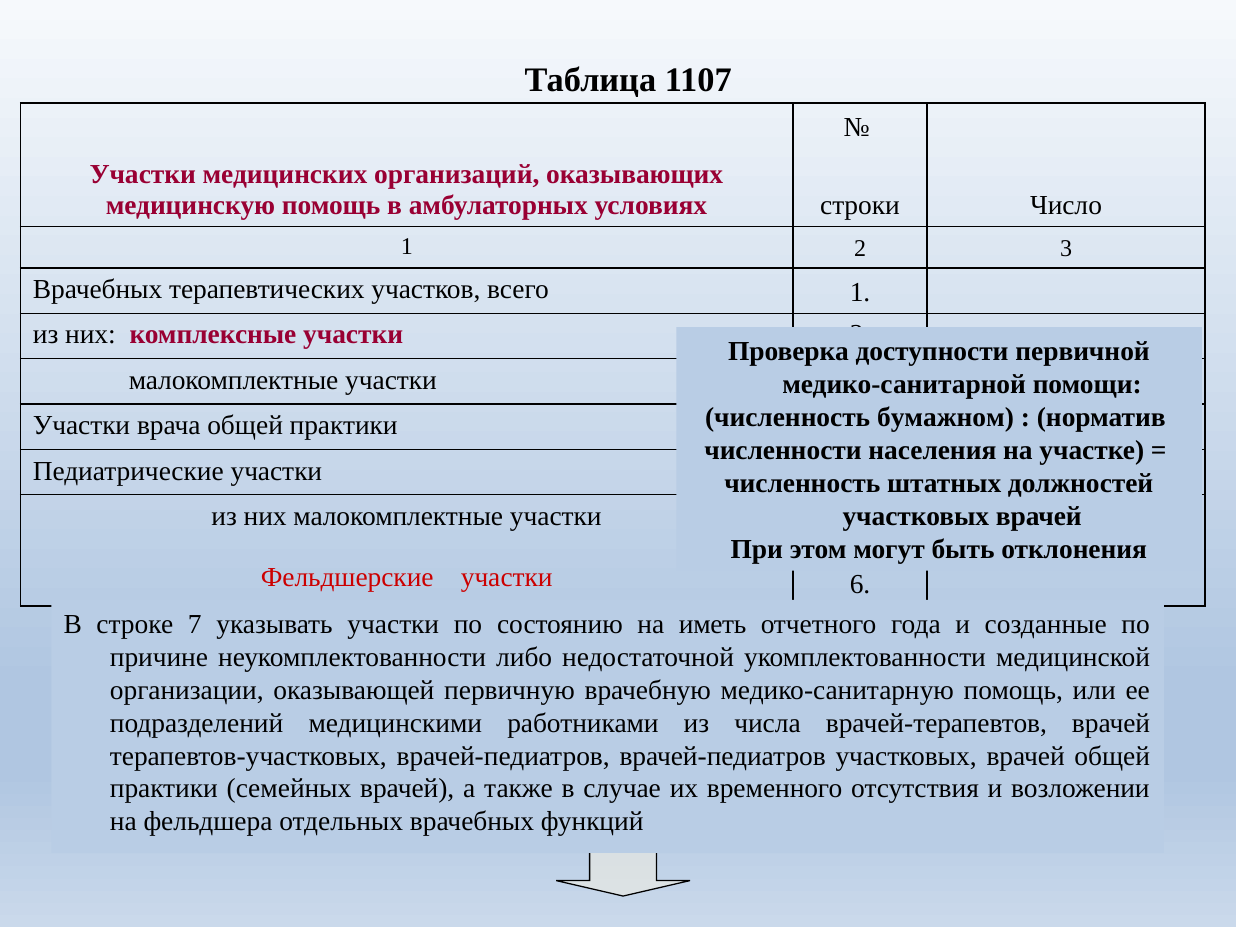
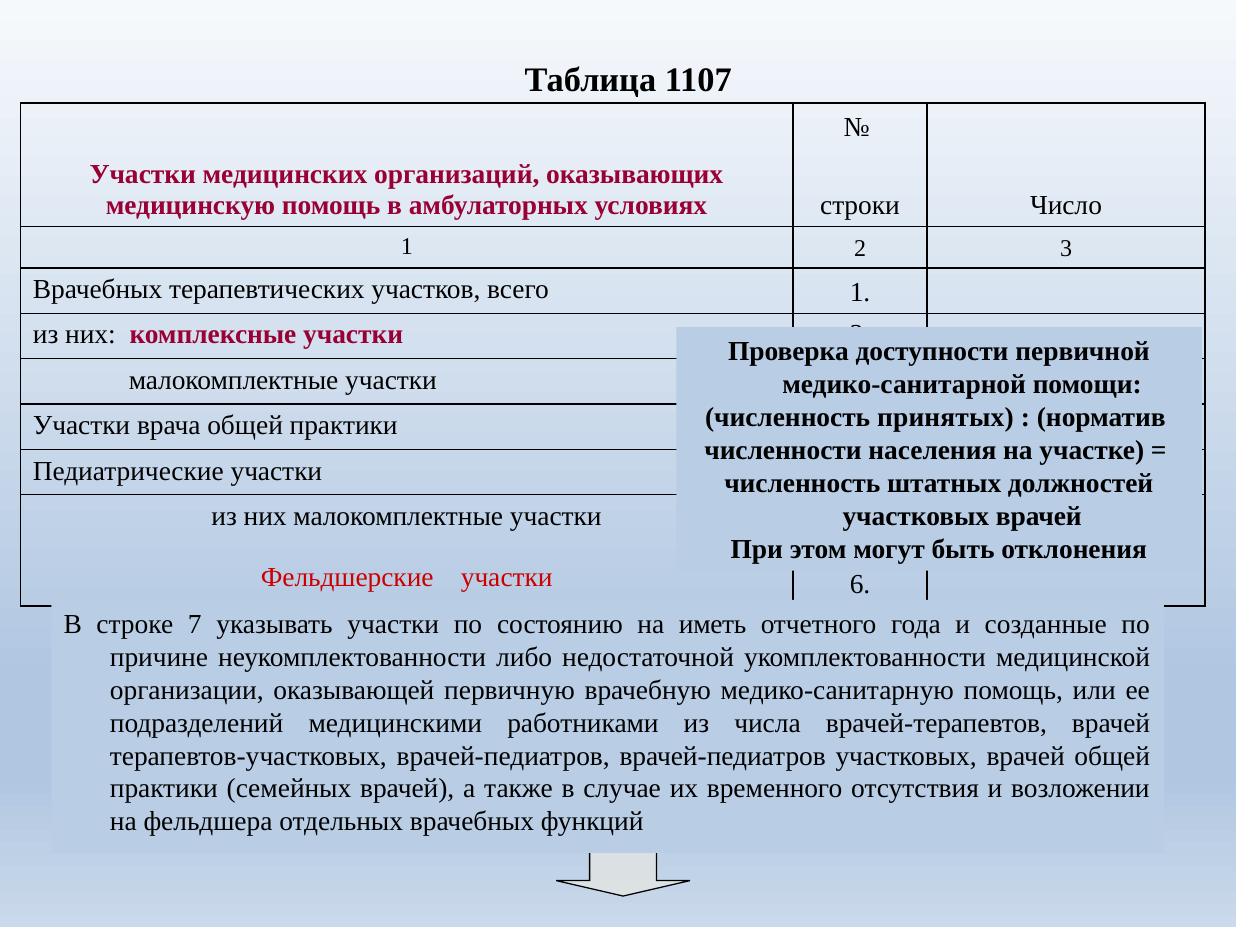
бумажном: бумажном -> принятых
